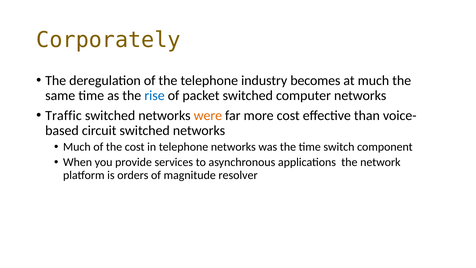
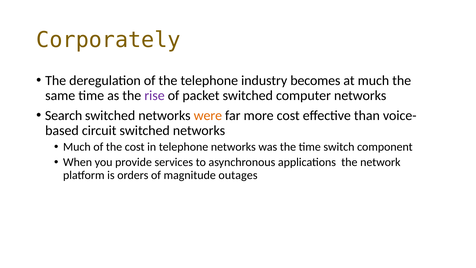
rise colour: blue -> purple
Traffic: Traffic -> Search
resolver: resolver -> outages
